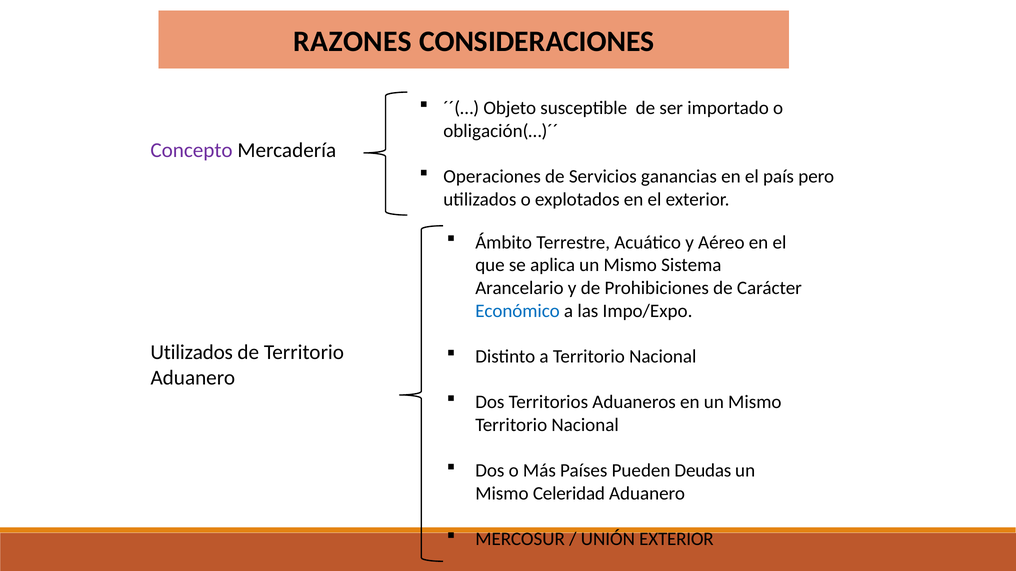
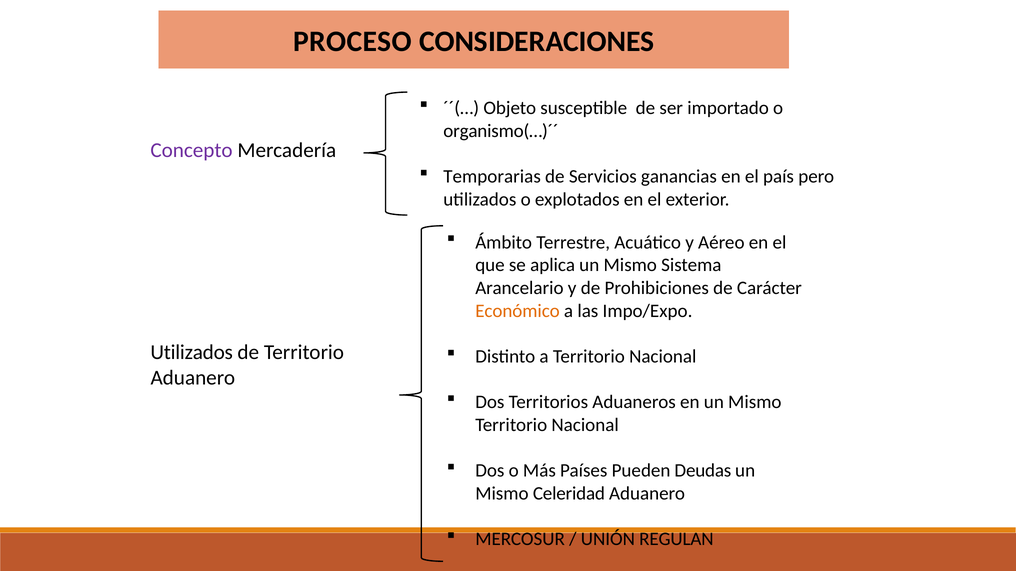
RAZONES: RAZONES -> PROCESO
obligación(…)´´: obligación(…)´´ -> organismo(…)´´
Operaciones: Operaciones -> Temporarias
Económico colour: blue -> orange
UNIÓN EXTERIOR: EXTERIOR -> REGULAN
